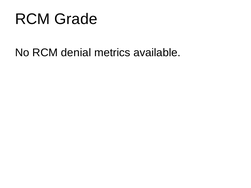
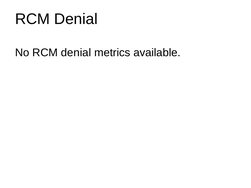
Grade at (76, 19): Grade -> Denial
